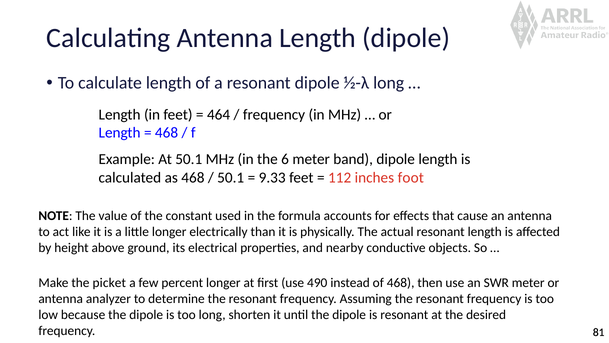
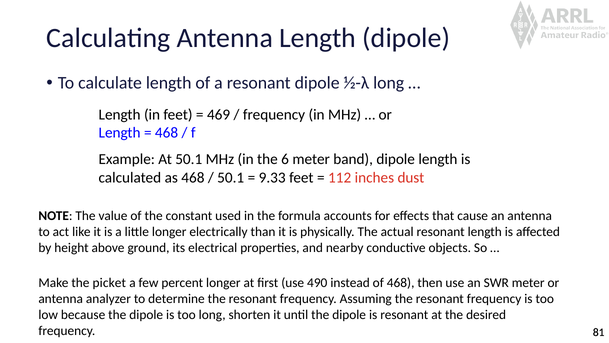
464: 464 -> 469
foot: foot -> dust
